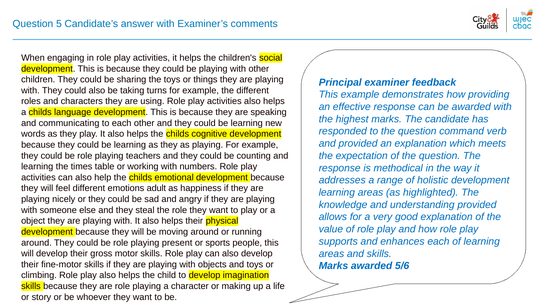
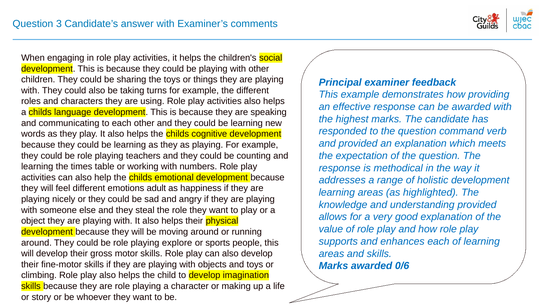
5: 5 -> 3
present: present -> explore
5/6: 5/6 -> 0/6
